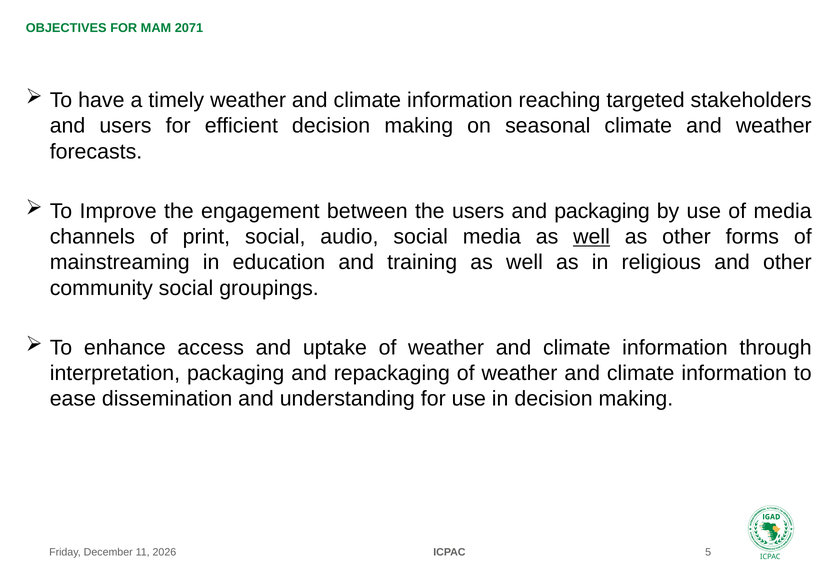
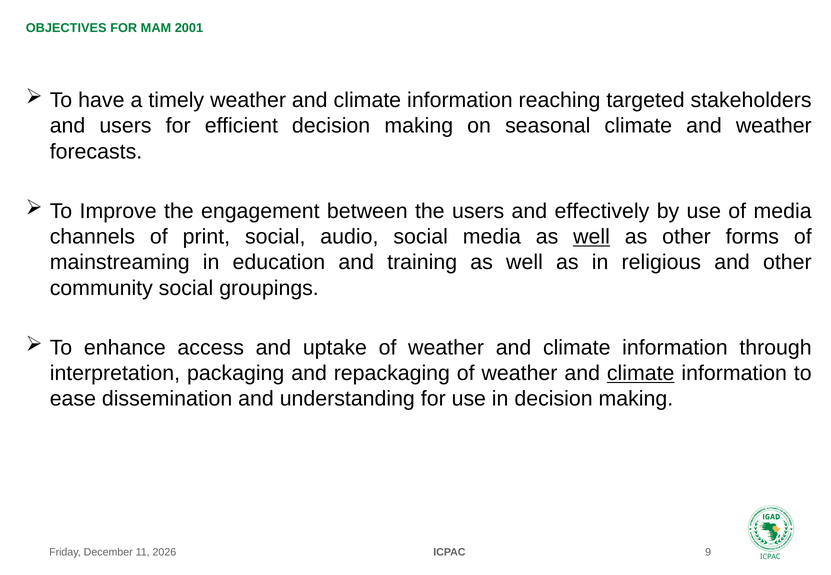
2071: 2071 -> 2001
and packaging: packaging -> effectively
climate at (641, 374) underline: none -> present
5: 5 -> 9
